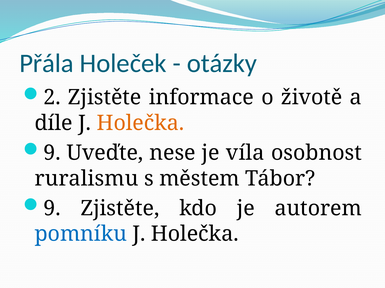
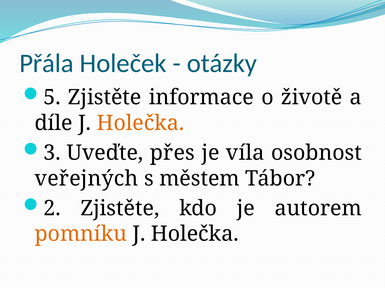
2: 2 -> 5
9 at (52, 153): 9 -> 3
nese: nese -> přes
ruralismu: ruralismu -> veřejných
9 at (52, 209): 9 -> 2
pomníku colour: blue -> orange
